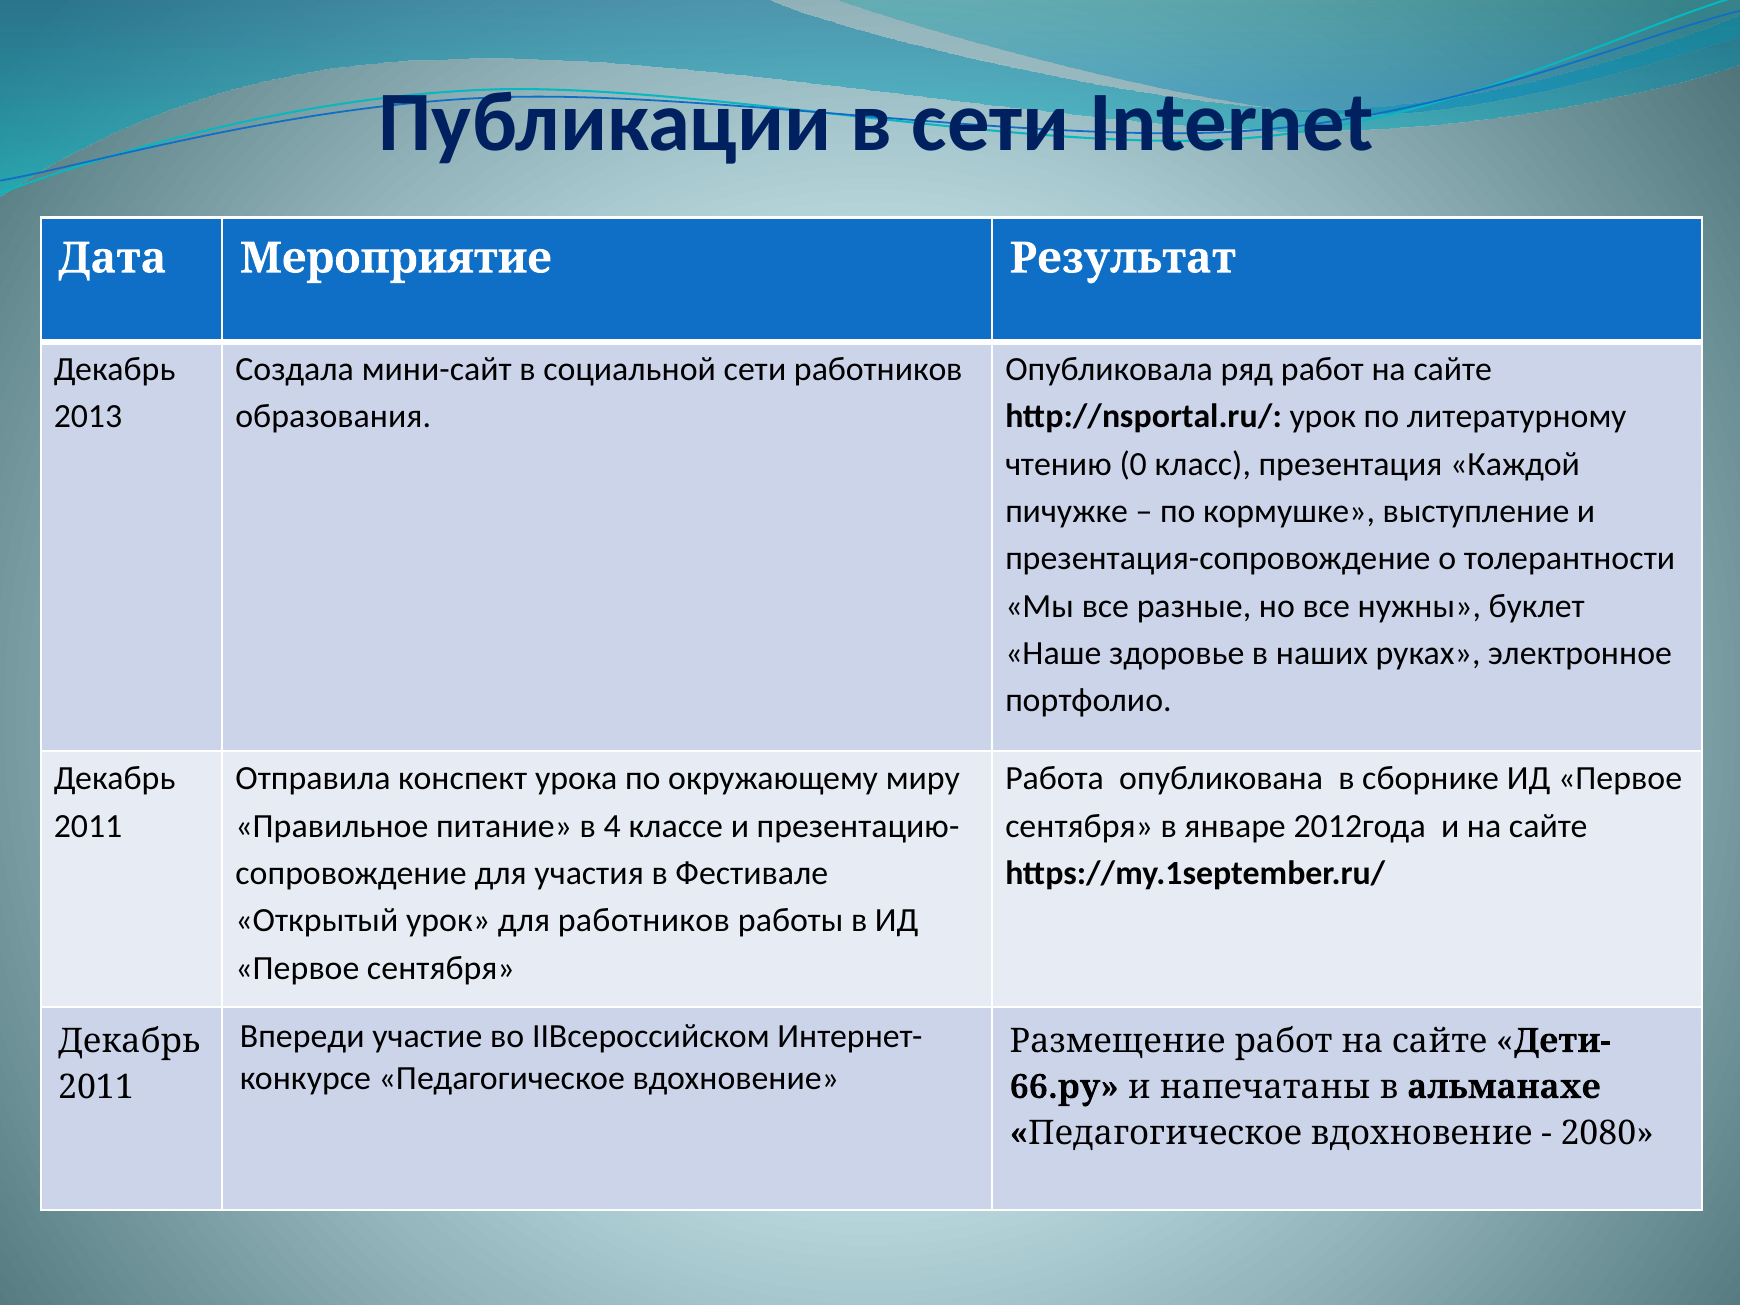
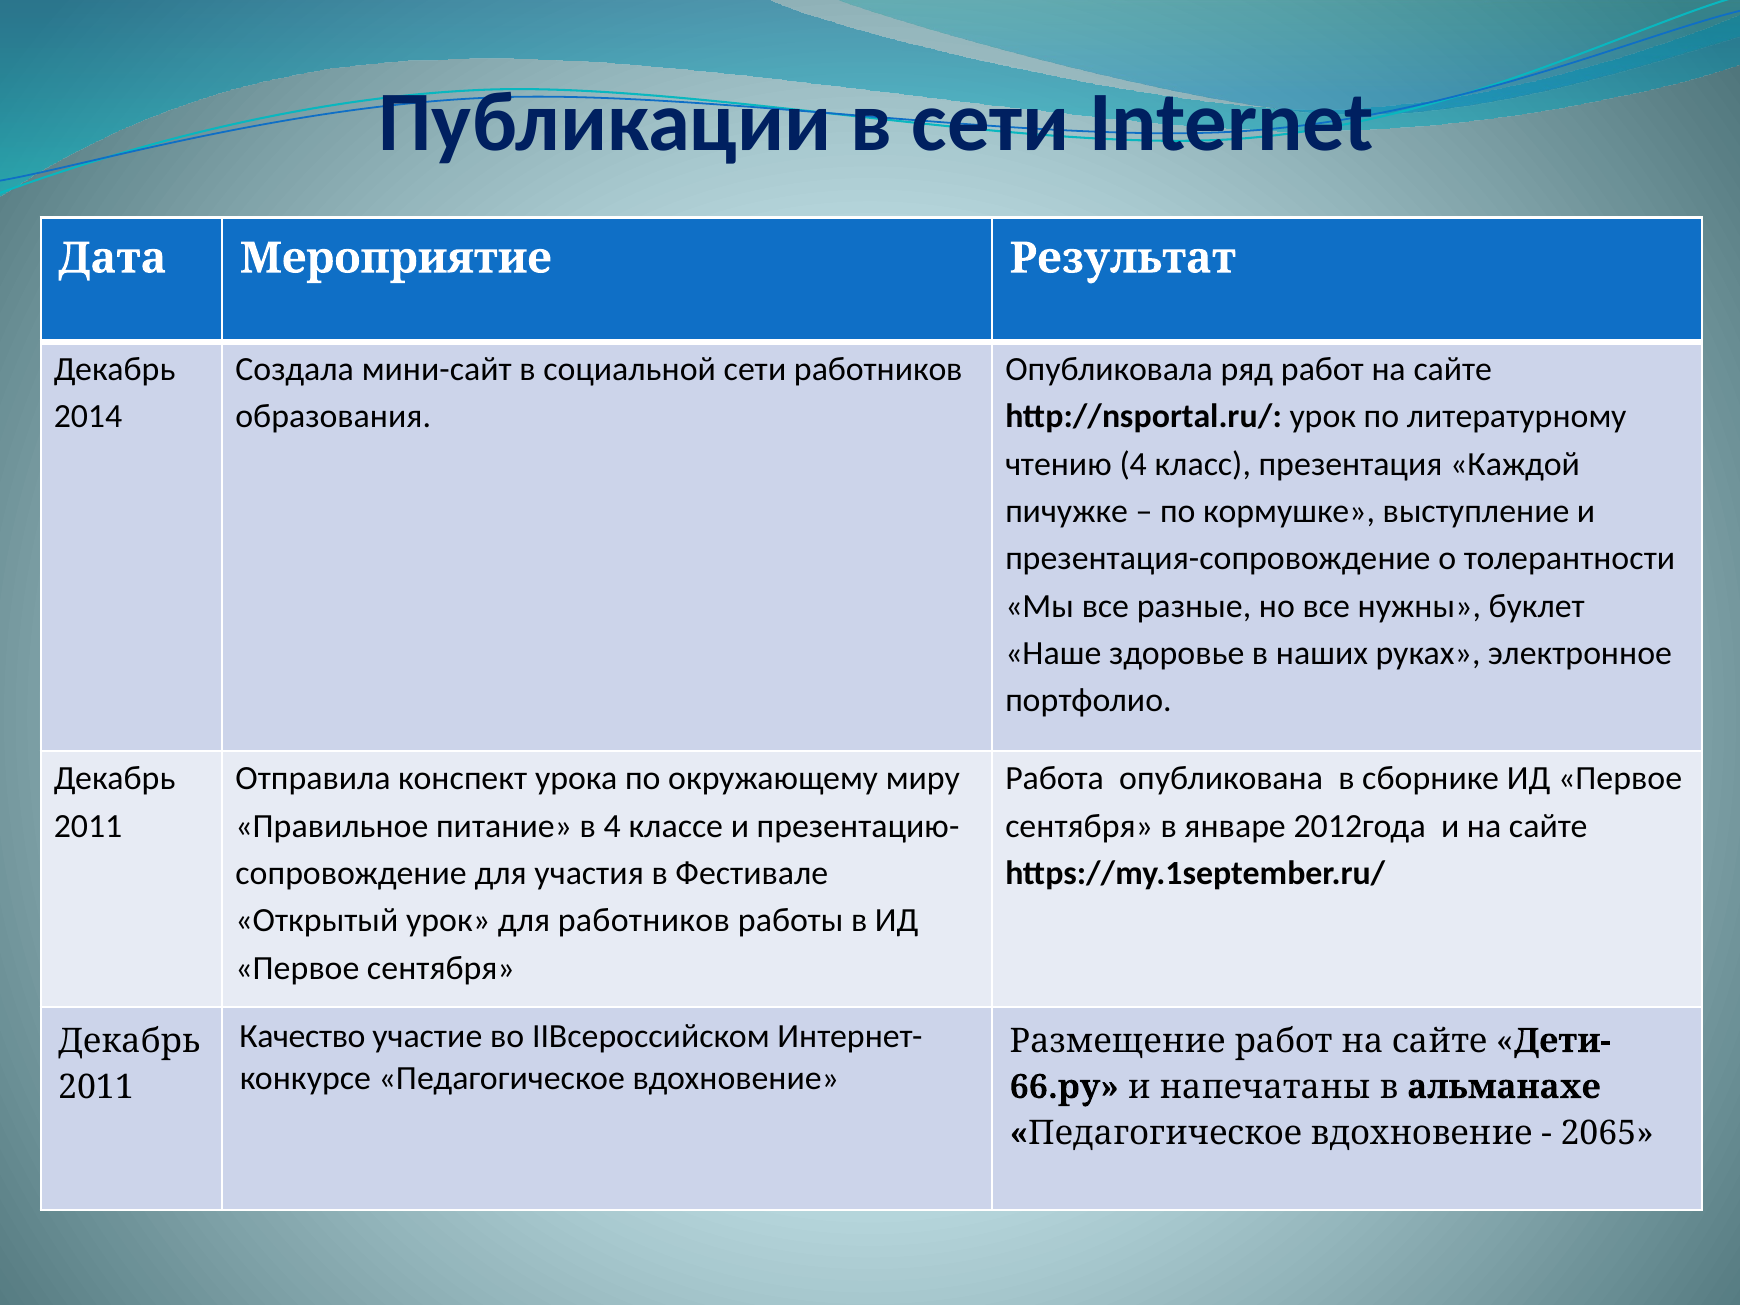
2013: 2013 -> 2014
чтению 0: 0 -> 4
Впереди: Впереди -> Качество
2080: 2080 -> 2065
